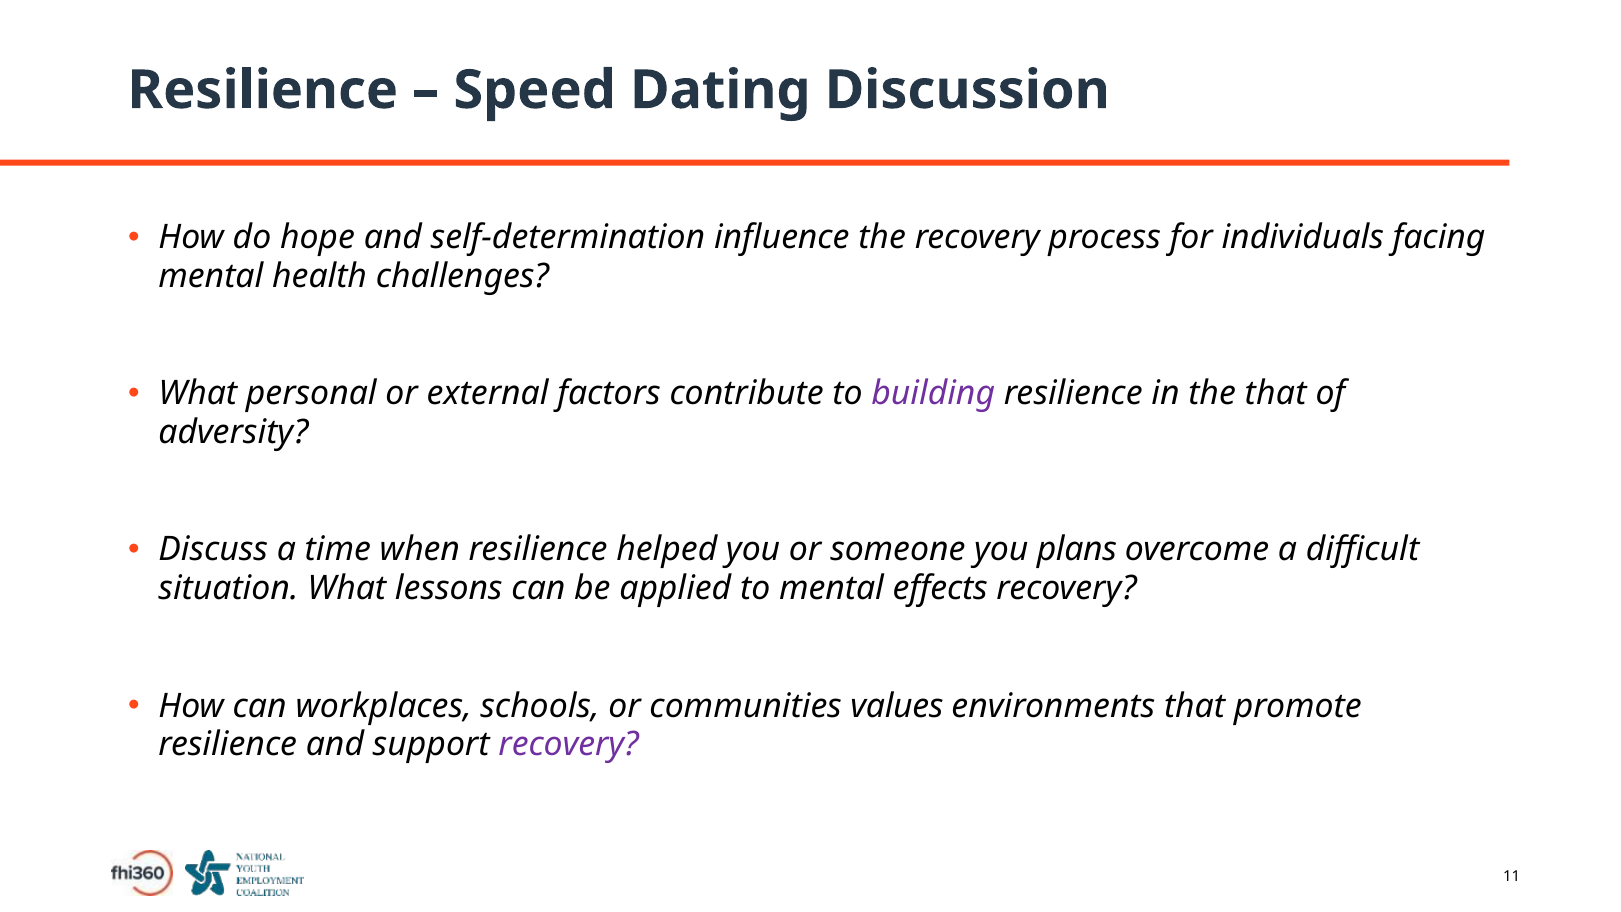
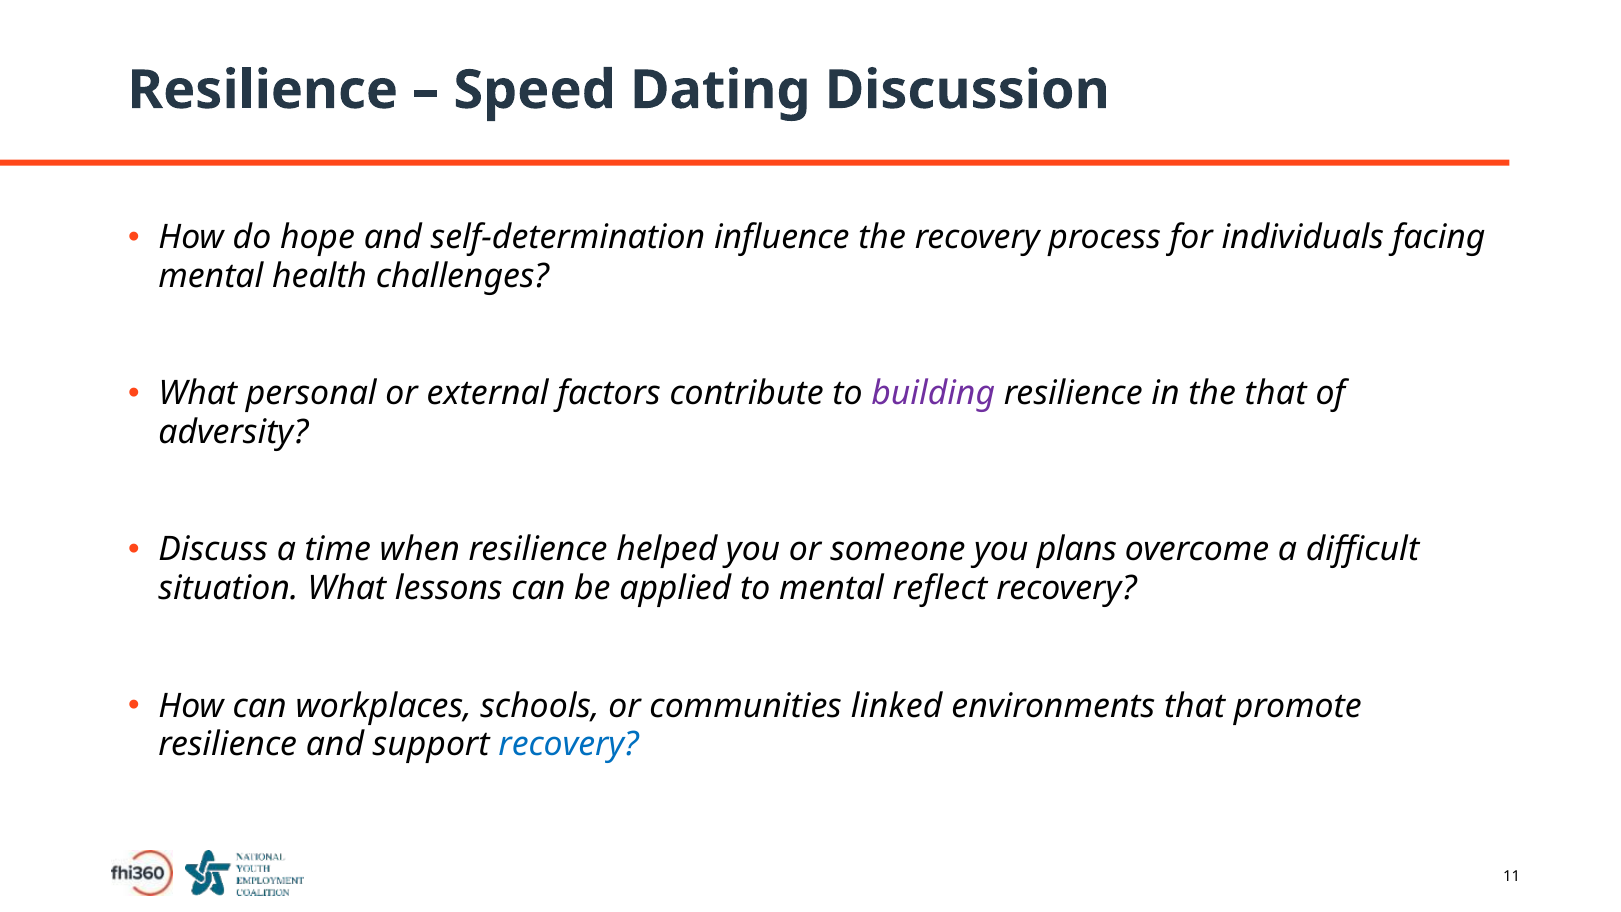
effects: effects -> reflect
values: values -> linked
recovery at (568, 744) colour: purple -> blue
